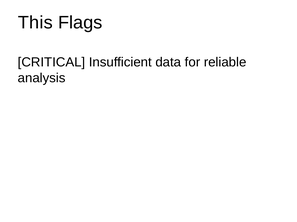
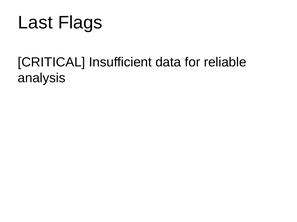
This: This -> Last
